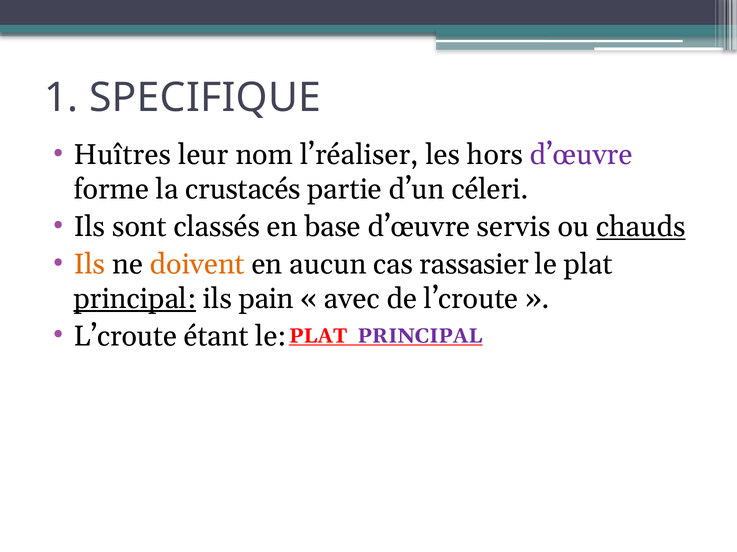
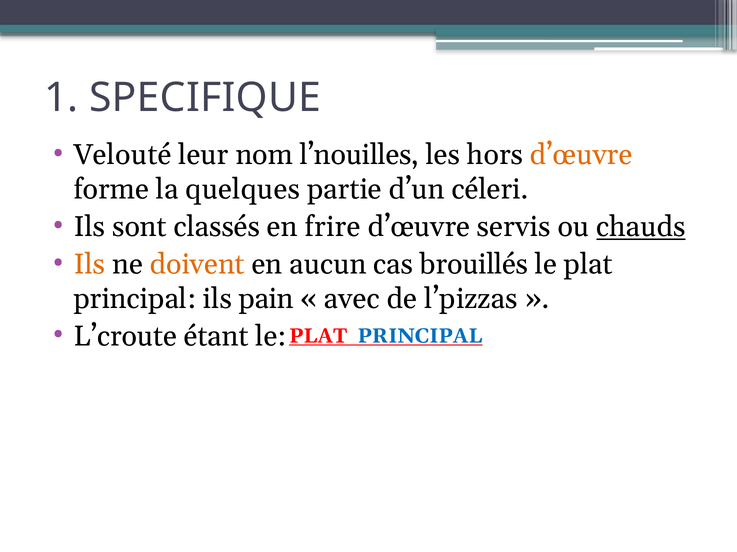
Huîtres: Huîtres -> Velouté
l’réaliser: l’réaliser -> l’nouilles
d’œuvre at (581, 155) colour: purple -> orange
crustacés: crustacés -> quelques
base: base -> frire
rassasier: rassasier -> brouillés
principal at (135, 299) underline: present -> none
de l’croute: l’croute -> l’pizzas
PRINCIPAL at (420, 336) colour: purple -> blue
